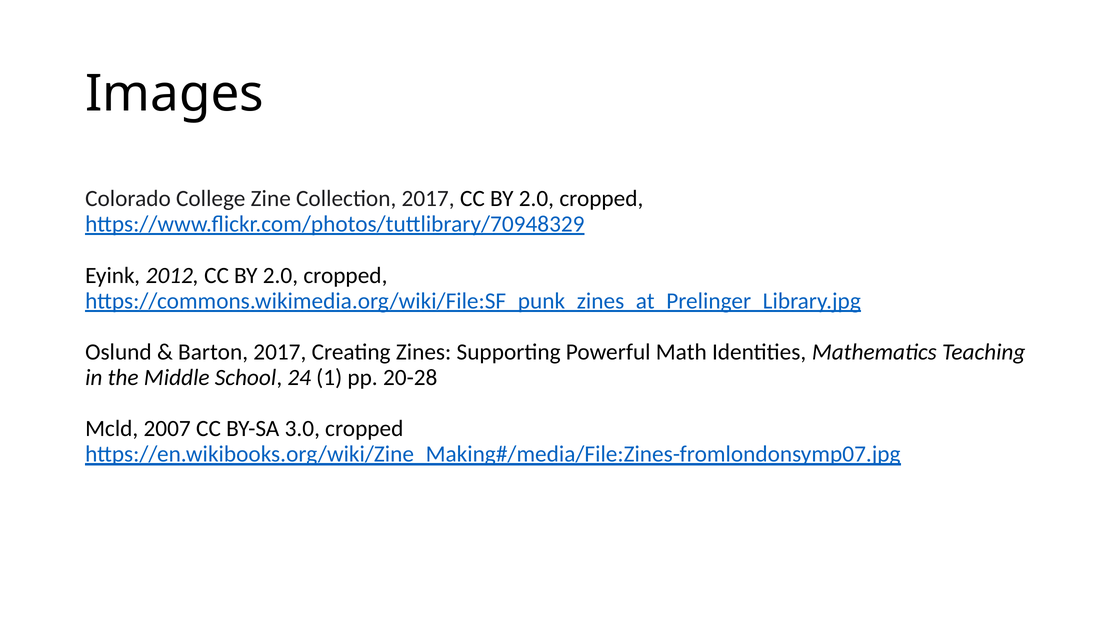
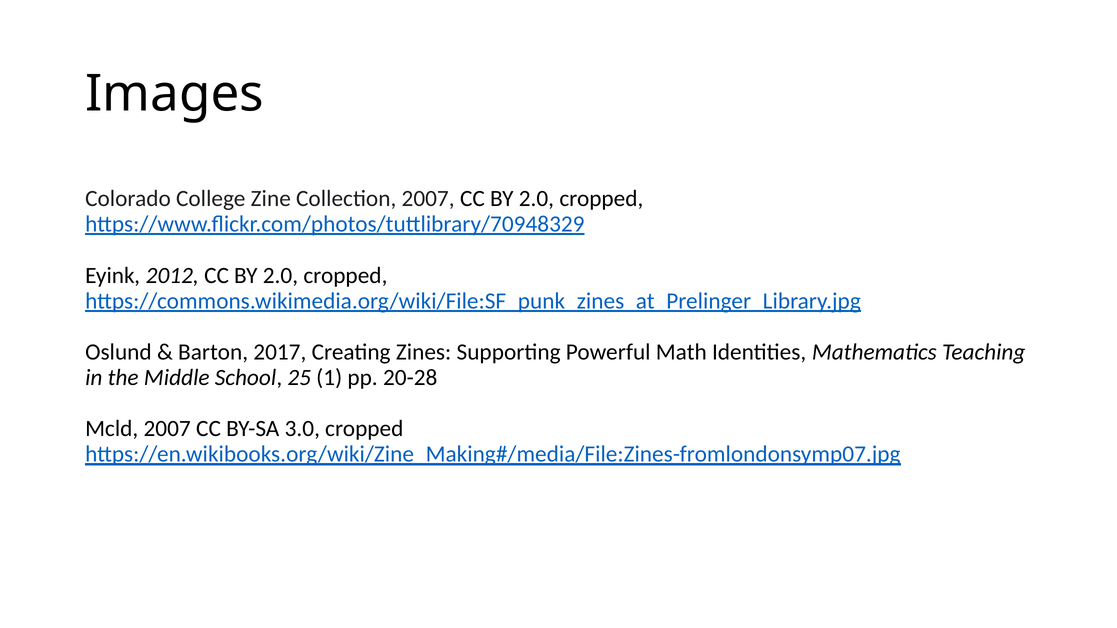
Collection 2017: 2017 -> 2007
24: 24 -> 25
